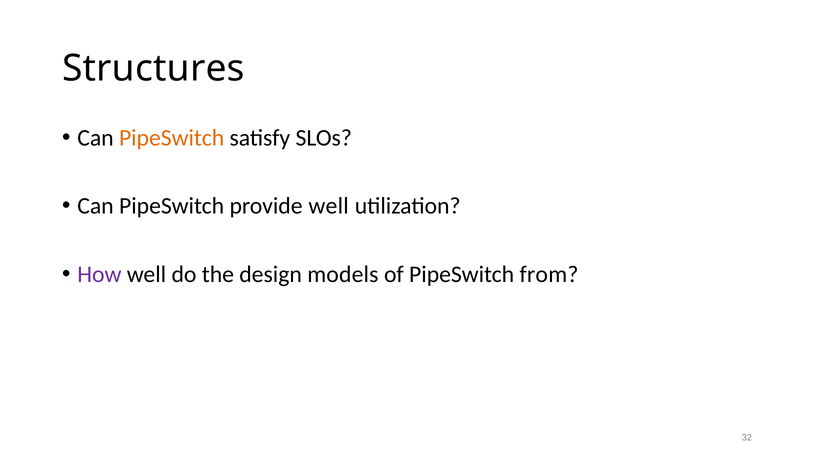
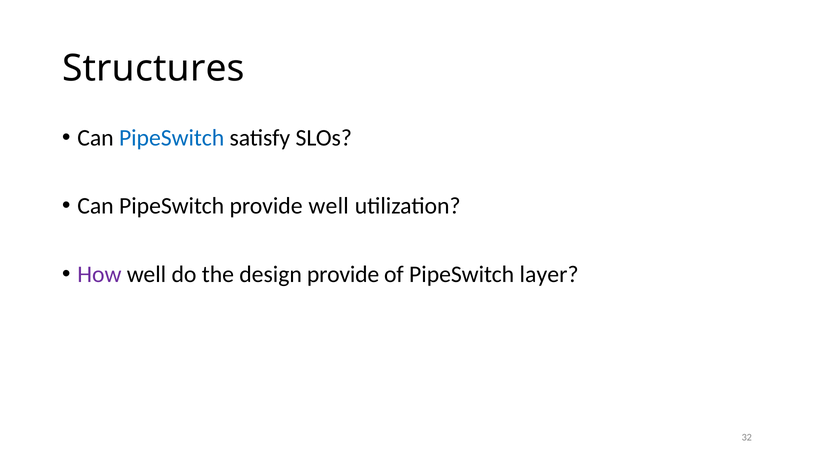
PipeSwitch at (172, 138) colour: orange -> blue
design models: models -> provide
from: from -> layer
